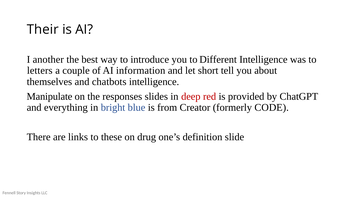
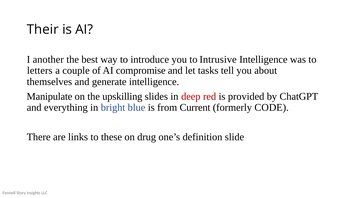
Different: Different -> Intrusive
information: information -> compromise
short: short -> tasks
chatbots: chatbots -> generate
responses: responses -> upskilling
Creator: Creator -> Current
